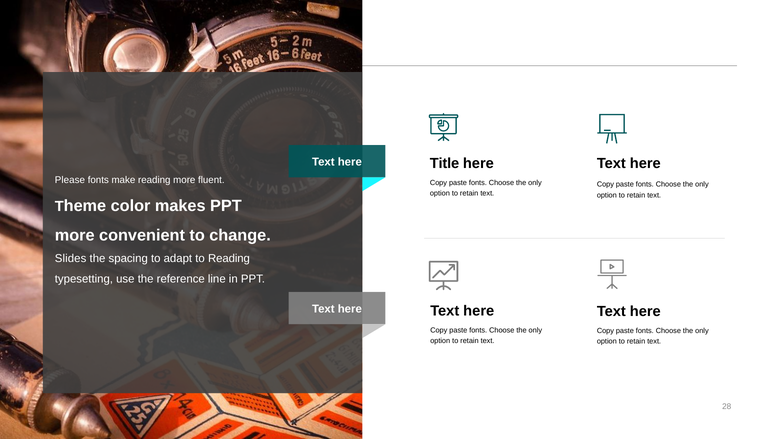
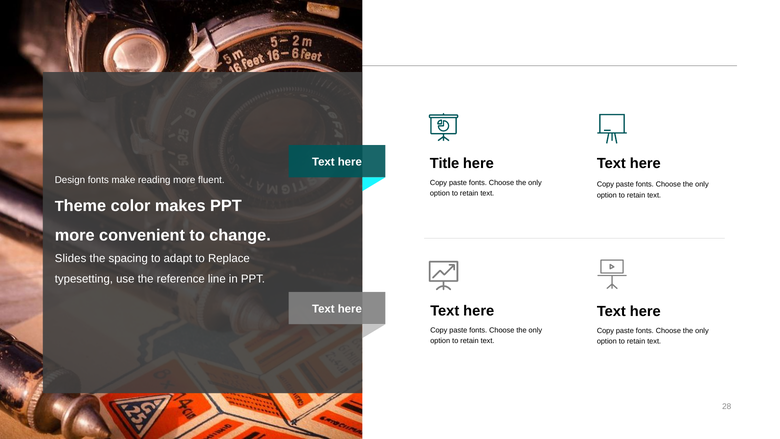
Please: Please -> Design
to Reading: Reading -> Replace
